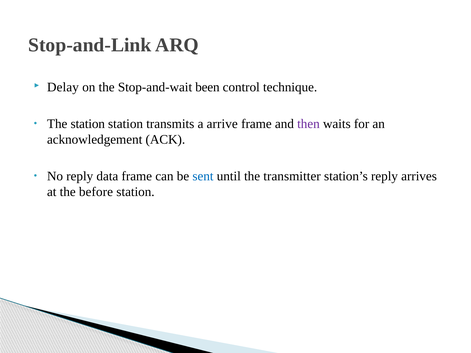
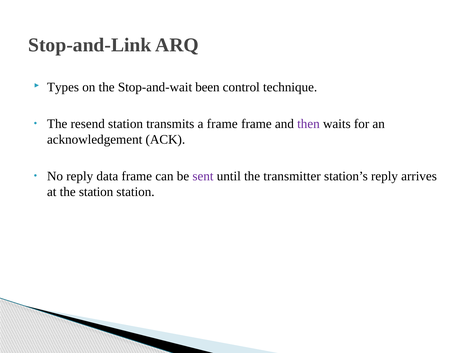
Delay: Delay -> Types
The station: station -> resend
a arrive: arrive -> frame
sent colour: blue -> purple
the before: before -> station
